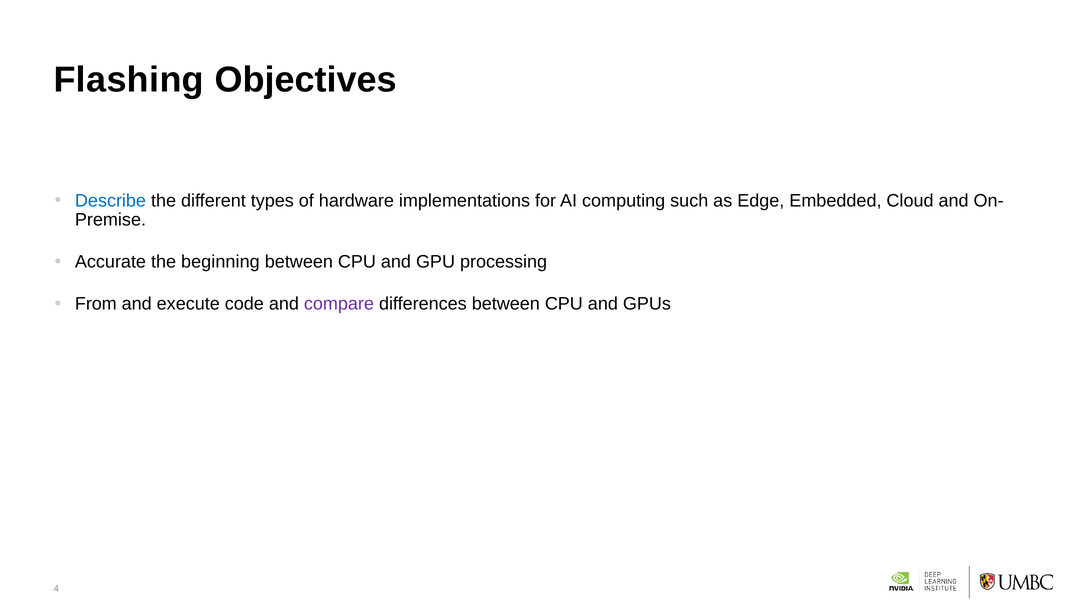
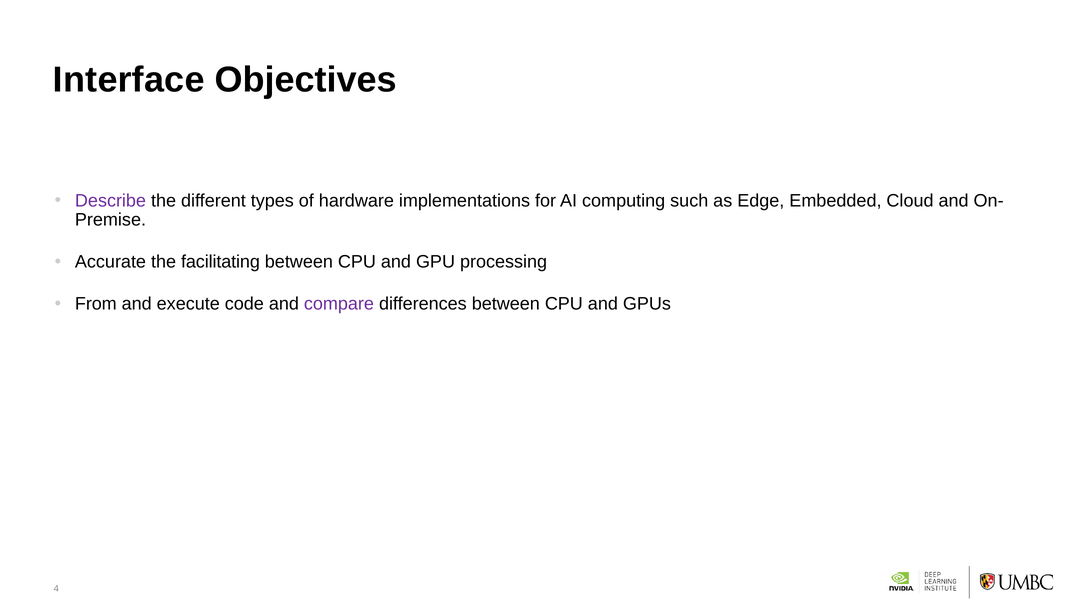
Flashing: Flashing -> Interface
Describe colour: blue -> purple
beginning: beginning -> facilitating
